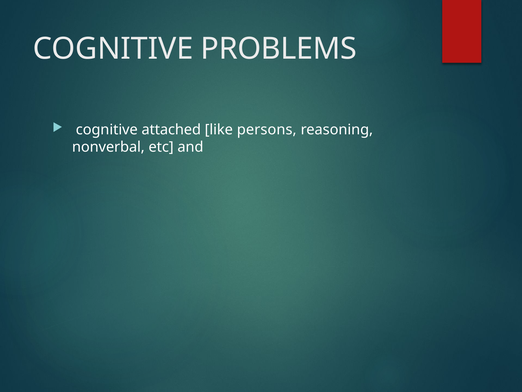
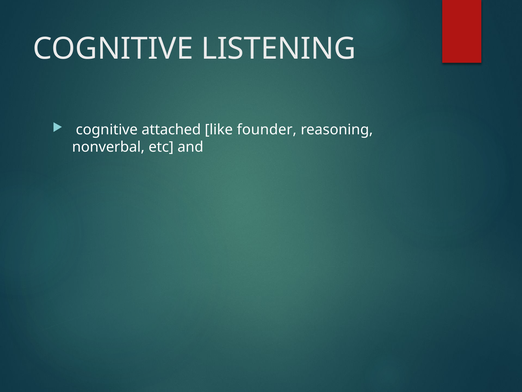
PROBLEMS: PROBLEMS -> LISTENING
persons: persons -> founder
